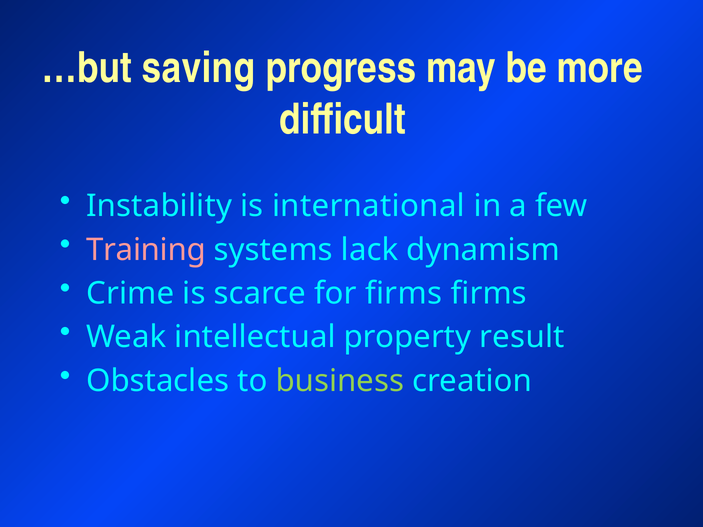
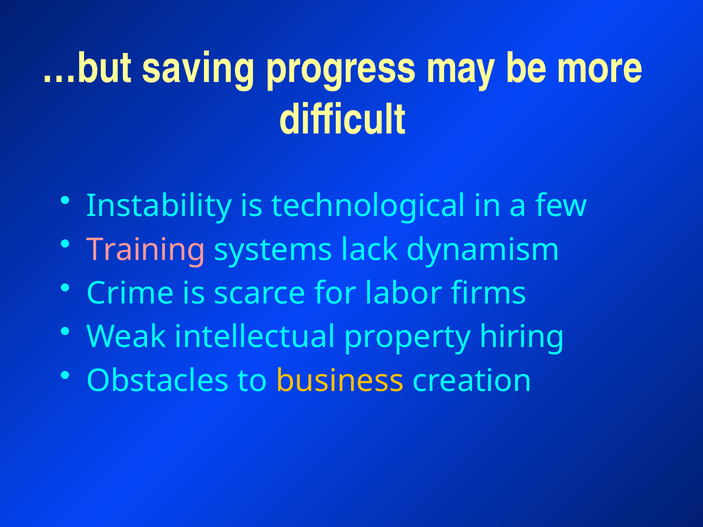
international: international -> technological
for firms: firms -> labor
result: result -> hiring
business colour: light green -> yellow
